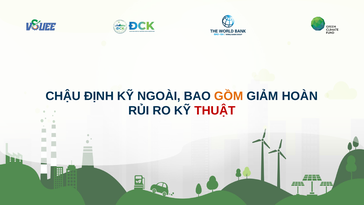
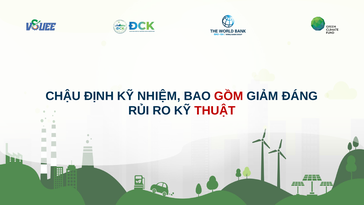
NGOÀI: NGOÀI -> NHIỆM
GỒM colour: orange -> red
HOÀN: HOÀN -> ĐÁNG
